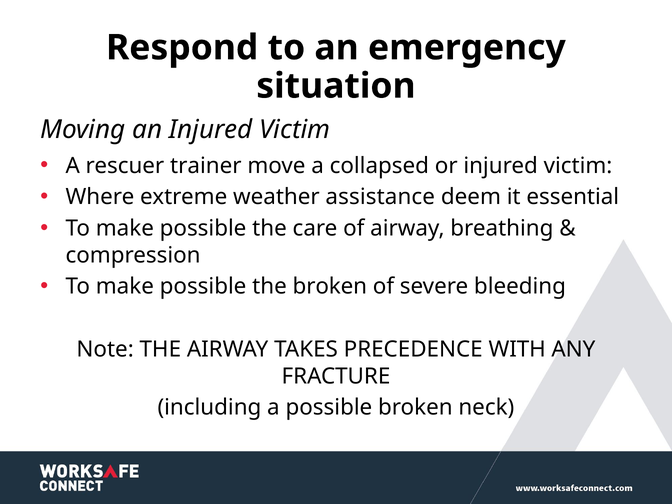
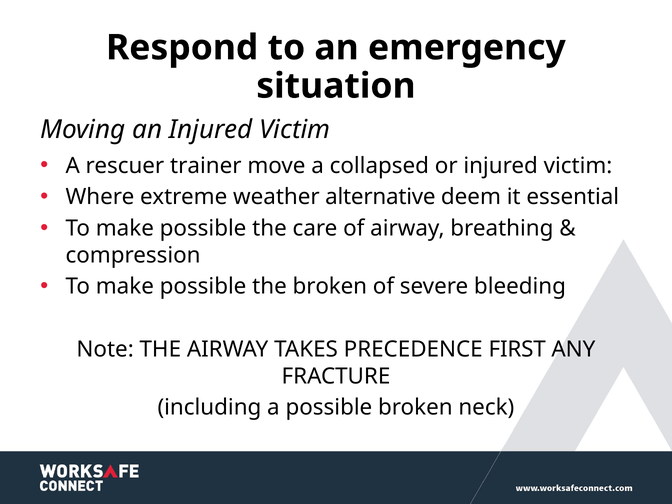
assistance: assistance -> alternative
WITH: WITH -> FIRST
